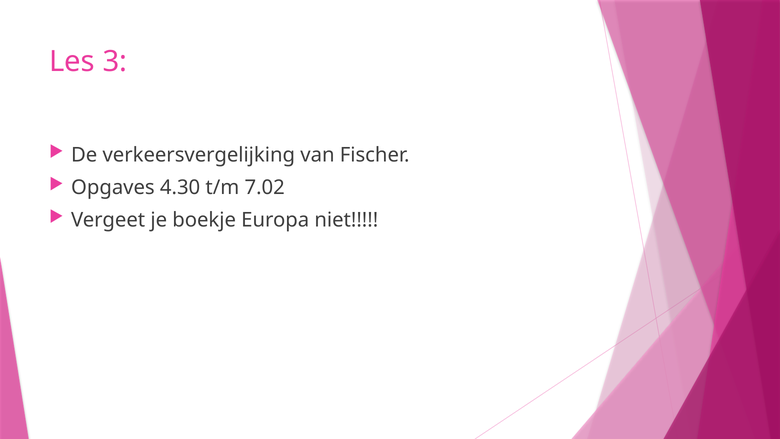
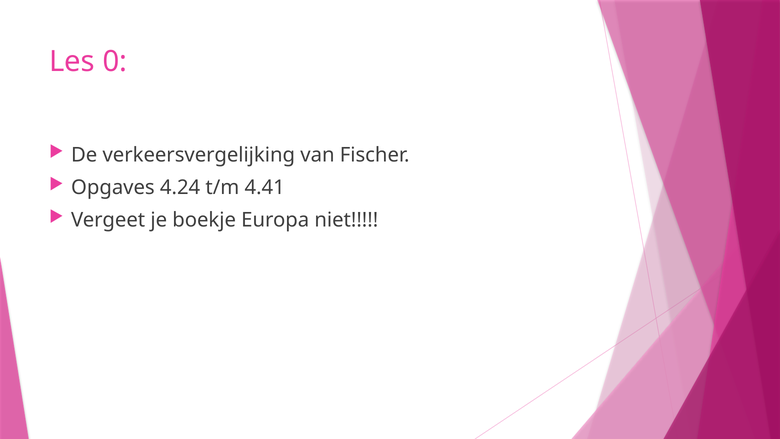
3: 3 -> 0
4.30: 4.30 -> 4.24
7.02: 7.02 -> 4.41
